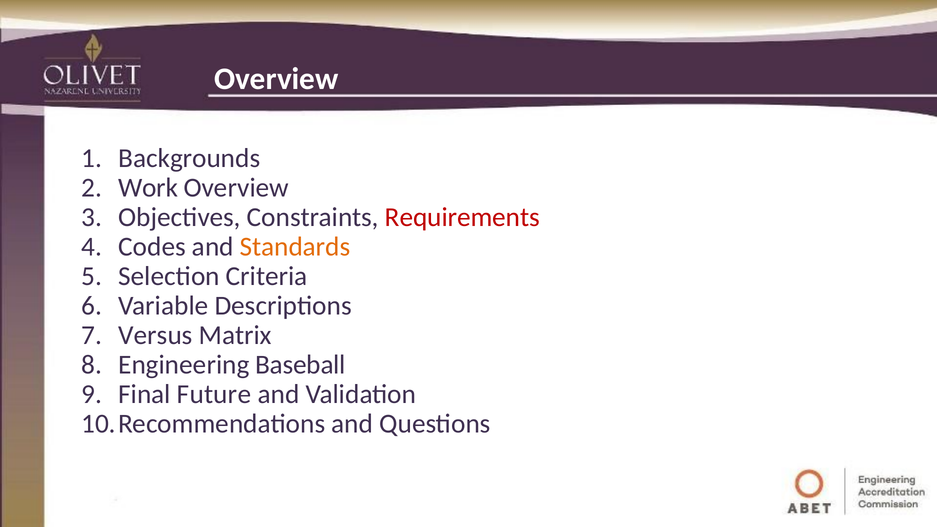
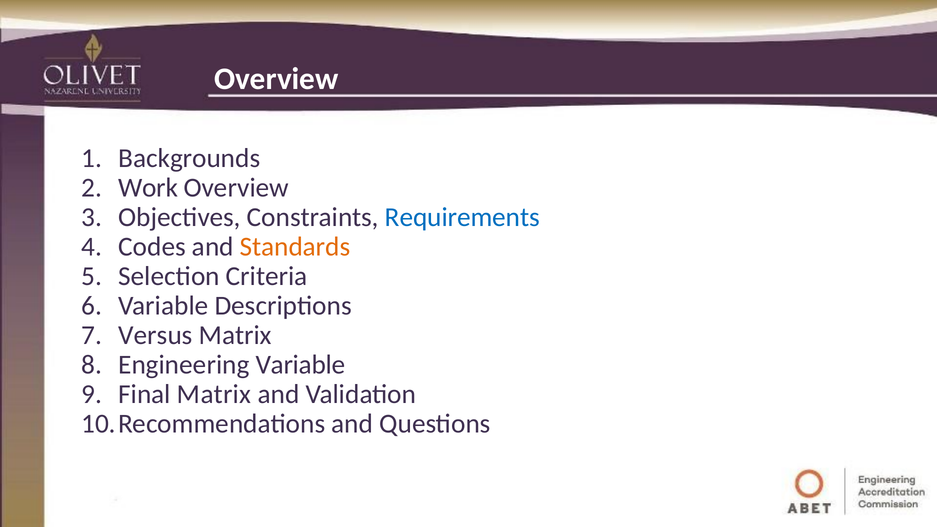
Requirements colour: red -> blue
Engineering Baseball: Baseball -> Variable
Final Future: Future -> Matrix
